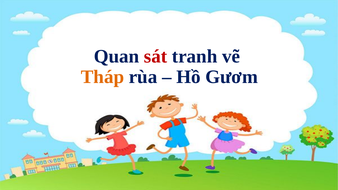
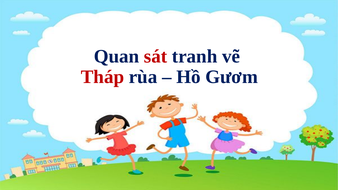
Tháp colour: orange -> red
